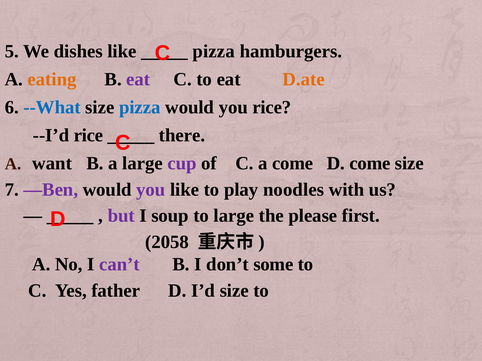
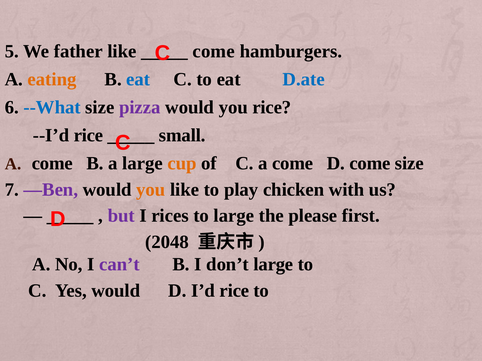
dishes: dishes -> father
pizza at (214, 51): pizza -> come
eat at (138, 79) colour: purple -> blue
D.ate colour: orange -> blue
pizza at (140, 108) colour: blue -> purple
there: there -> small
want at (52, 164): want -> come
cup colour: purple -> orange
you at (151, 190) colour: purple -> orange
noodles: noodles -> chicken
soup: soup -> rices
2058: 2058 -> 2048
don’t some: some -> large
Yes father: father -> would
I’d size: size -> rice
